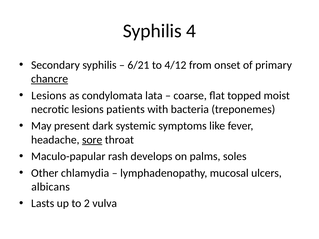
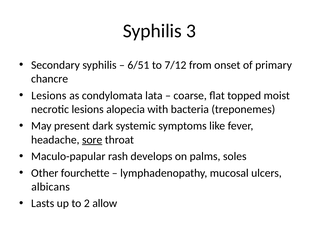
4: 4 -> 3
6/21: 6/21 -> 6/51
4/12: 4/12 -> 7/12
chancre underline: present -> none
patients: patients -> alopecia
chlamydia: chlamydia -> fourchette
vulva: vulva -> allow
